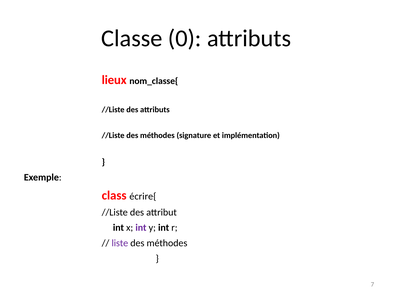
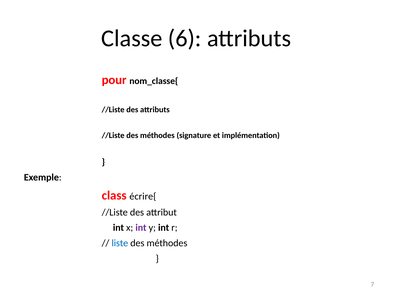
0: 0 -> 6
lieux: lieux -> pour
liste colour: purple -> blue
